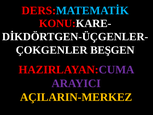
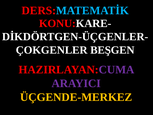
AÇILARIN-MERKEZ: AÇILARIN-MERKEZ -> ÜÇGENDE-MERKEZ
